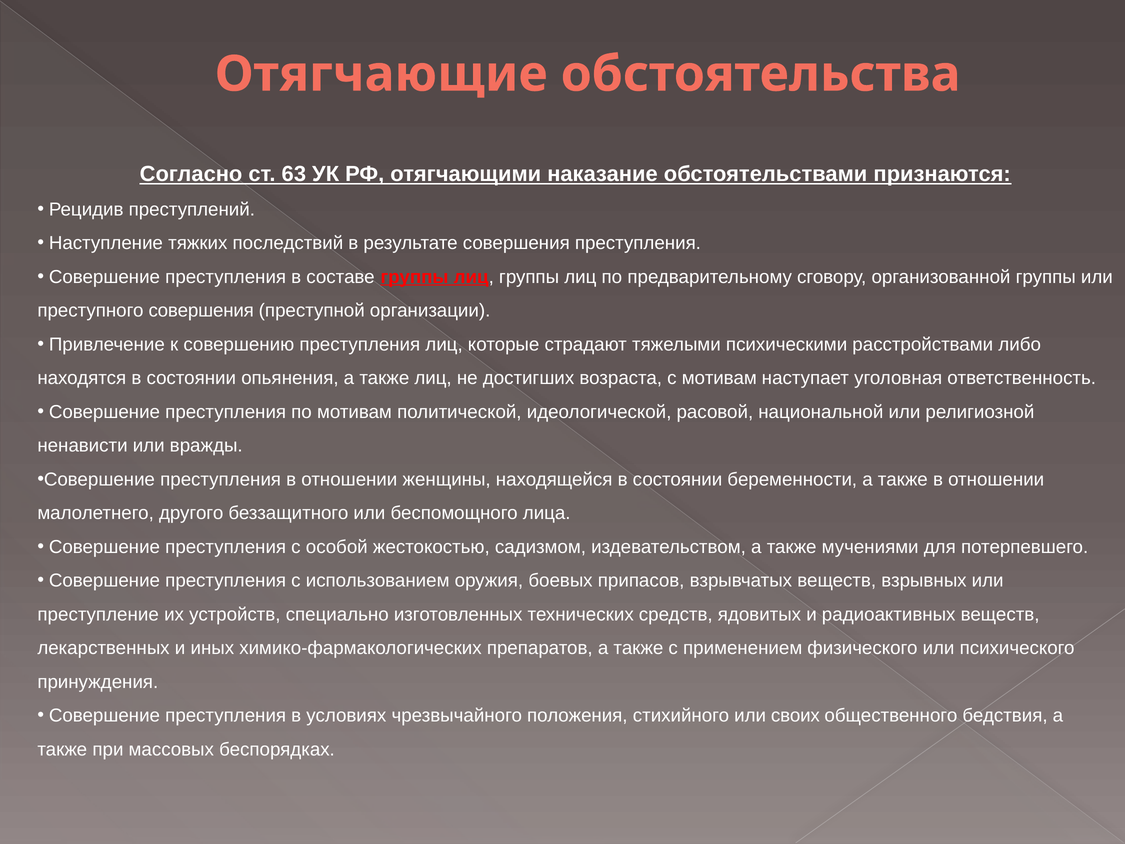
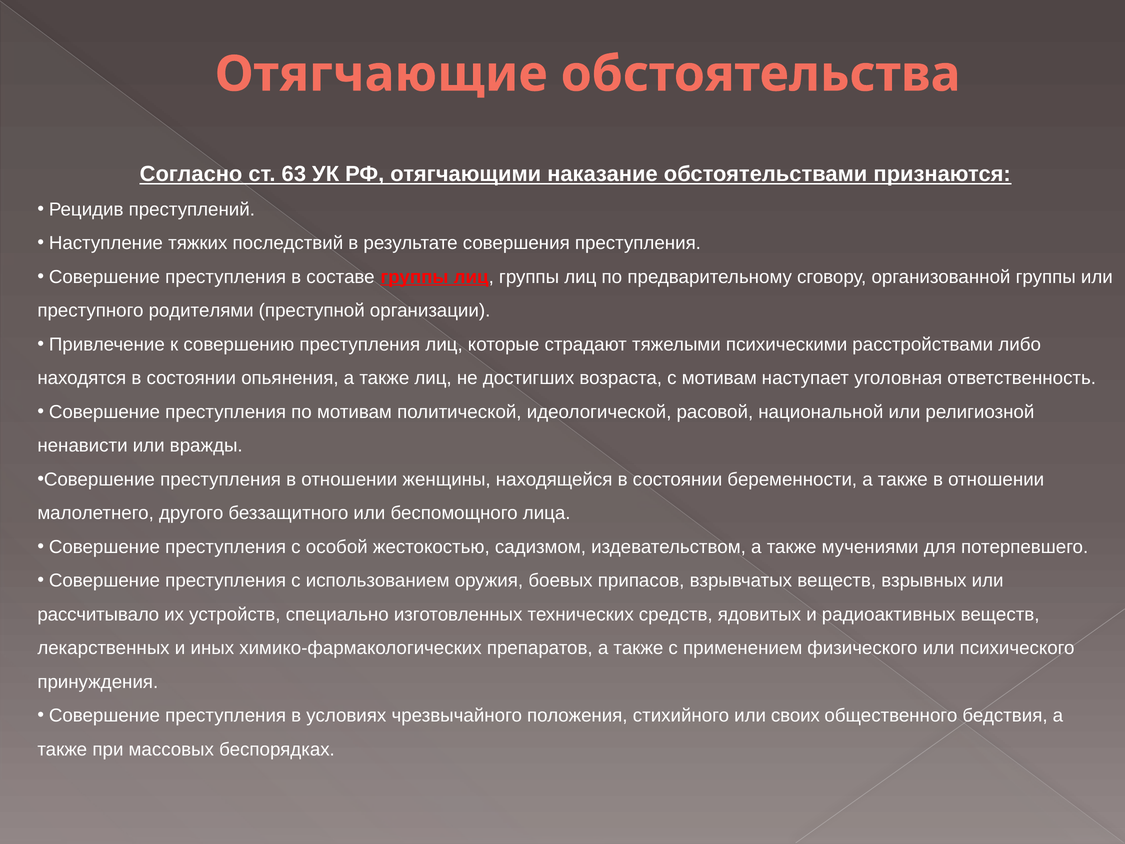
преступного совершения: совершения -> родителями
преступление: преступление -> рассчитывало
